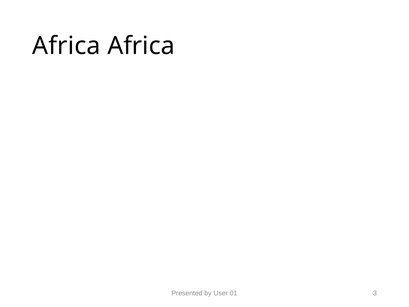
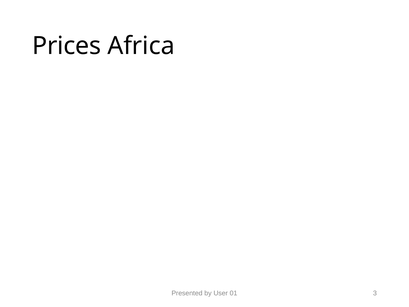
Africa at (66, 46): Africa -> Prices
